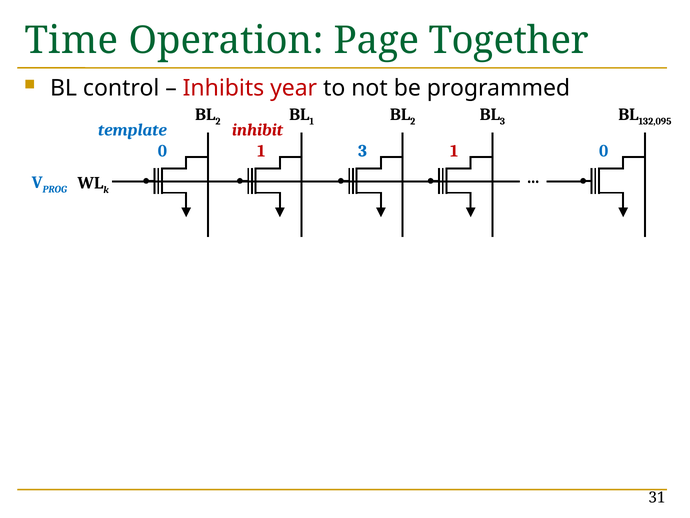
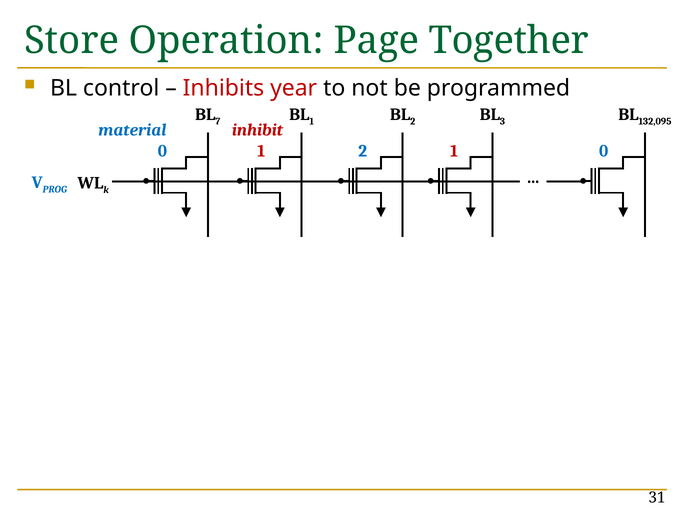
Time: Time -> Store
2 at (218, 121): 2 -> 7
template: template -> material
1 3: 3 -> 2
